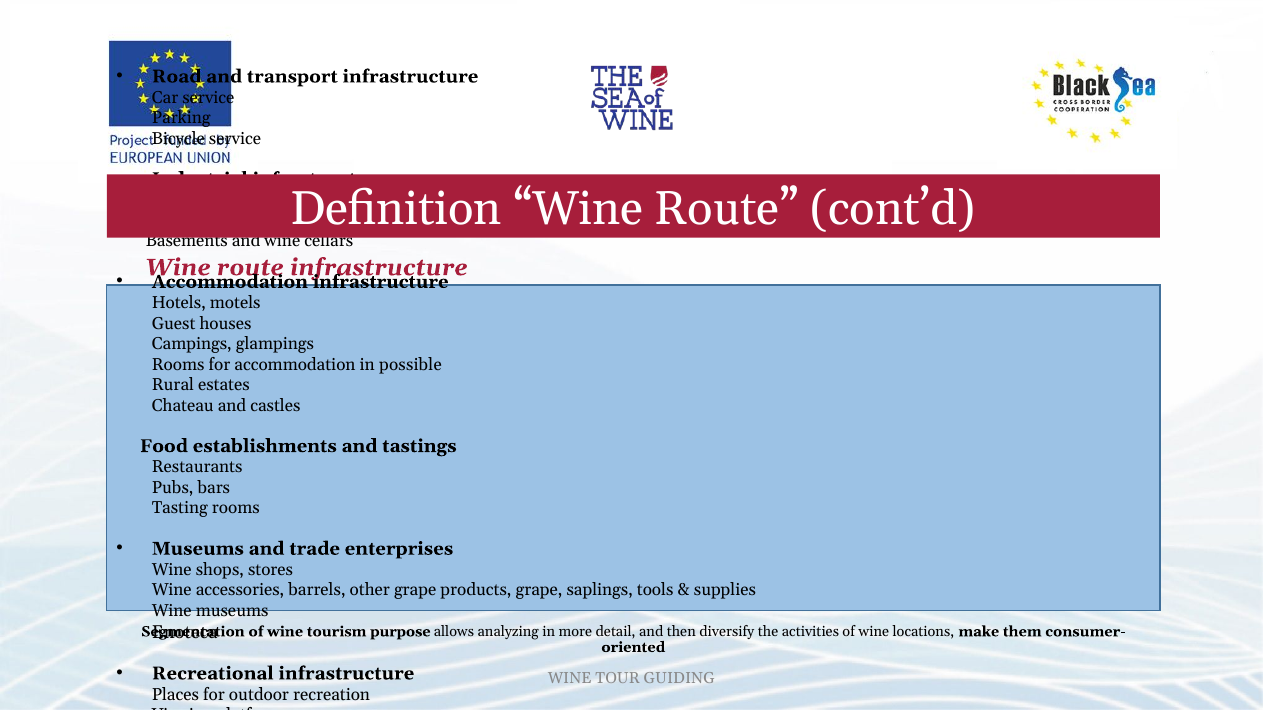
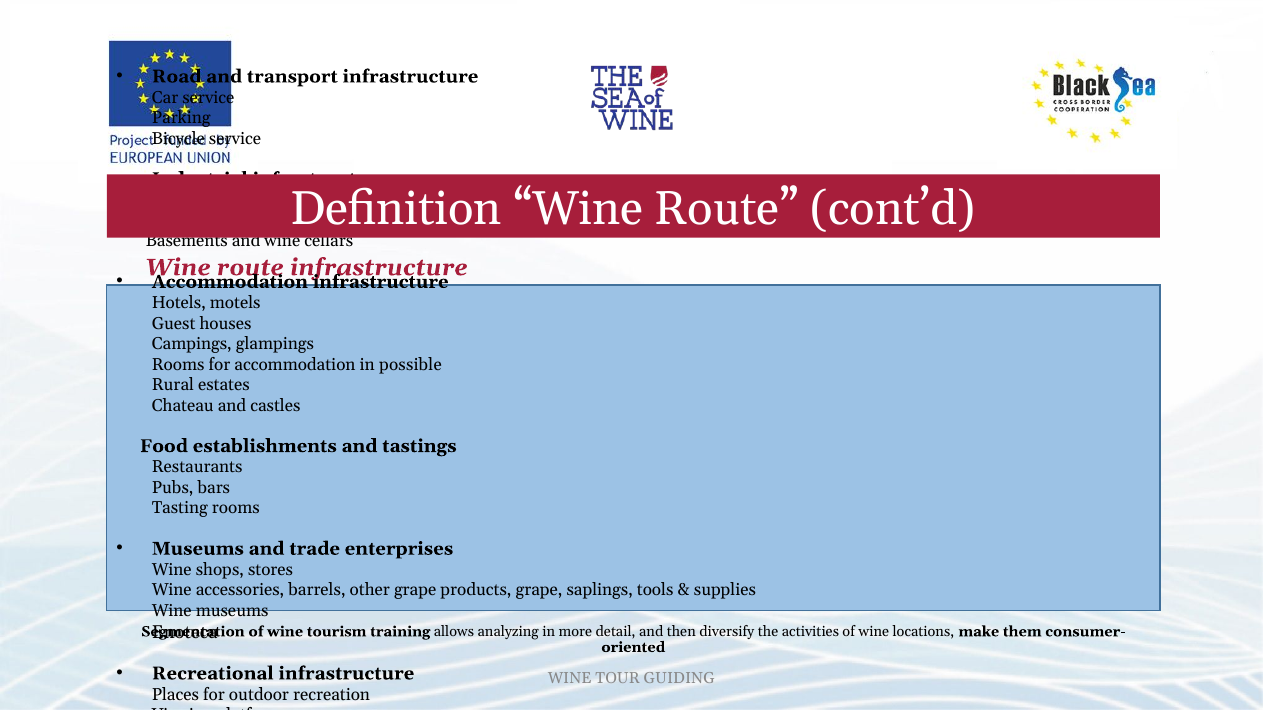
purpose: purpose -> training
